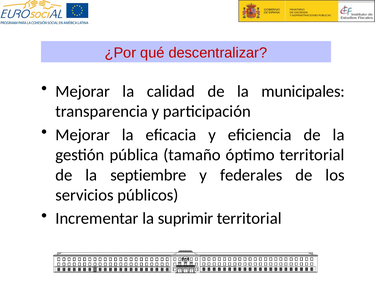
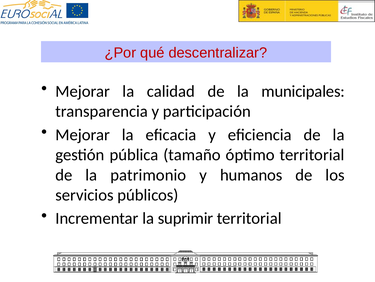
septiembre: septiembre -> patrimonio
federales: federales -> humanos
